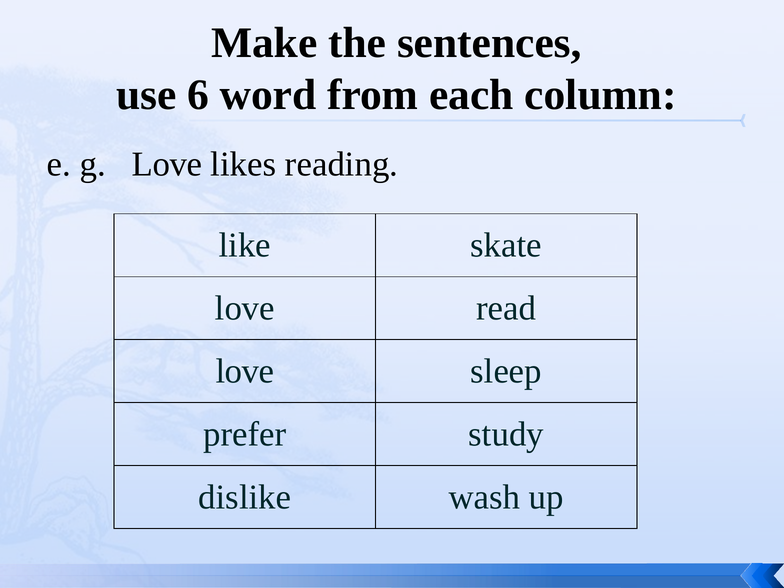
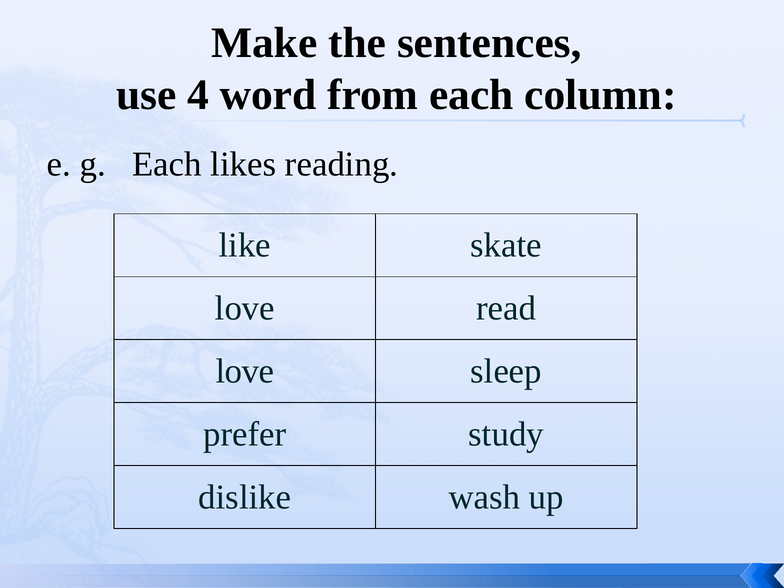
6: 6 -> 4
g Love: Love -> Each
